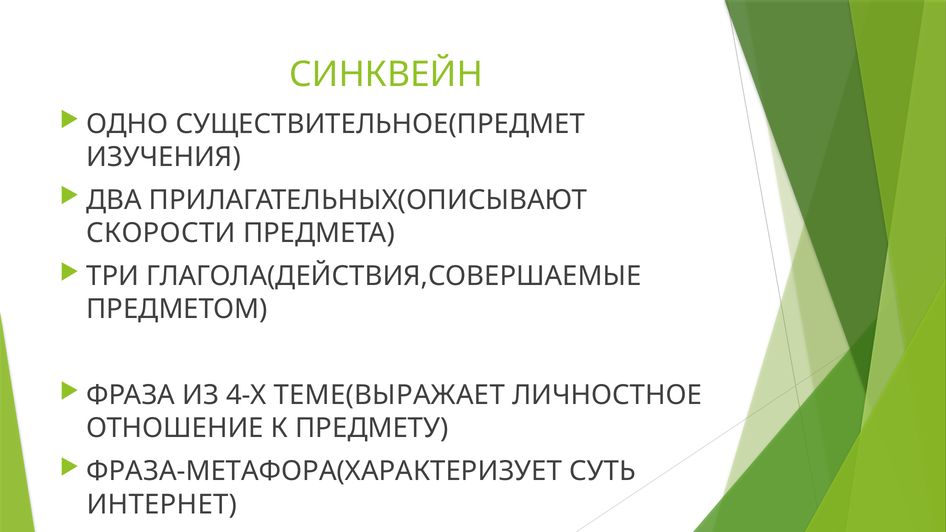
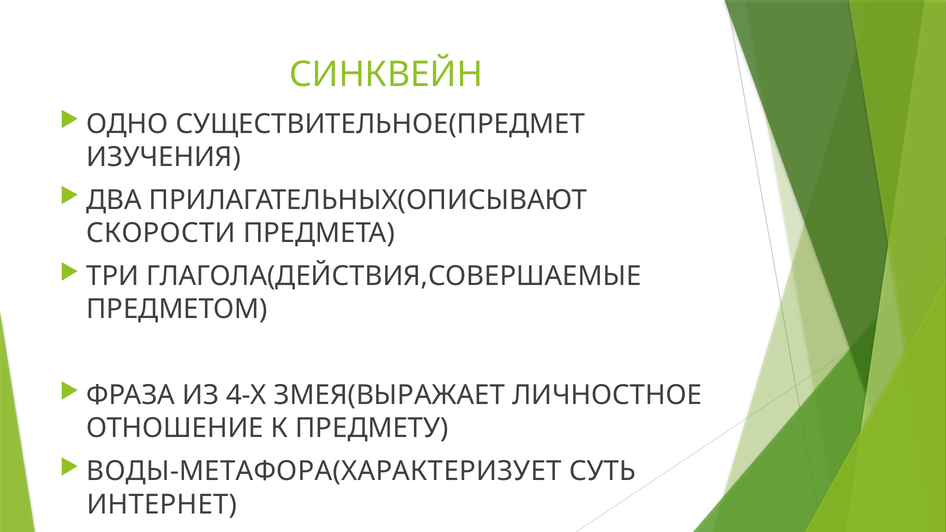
ТЕМЕ(ВЫРАЖАЕТ: ТЕМЕ(ВЫРАЖАЕТ -> ЗМЕЯ(ВЫРАЖАЕТ
ФРАЗА-МЕТАФОРА(ХАРАКТЕРИЗУЕТ: ФРАЗА-МЕТАФОРА(ХАРАКТЕРИЗУЕТ -> ВОДЫ-МЕТАФОРА(ХАРАКТЕРИЗУЕТ
